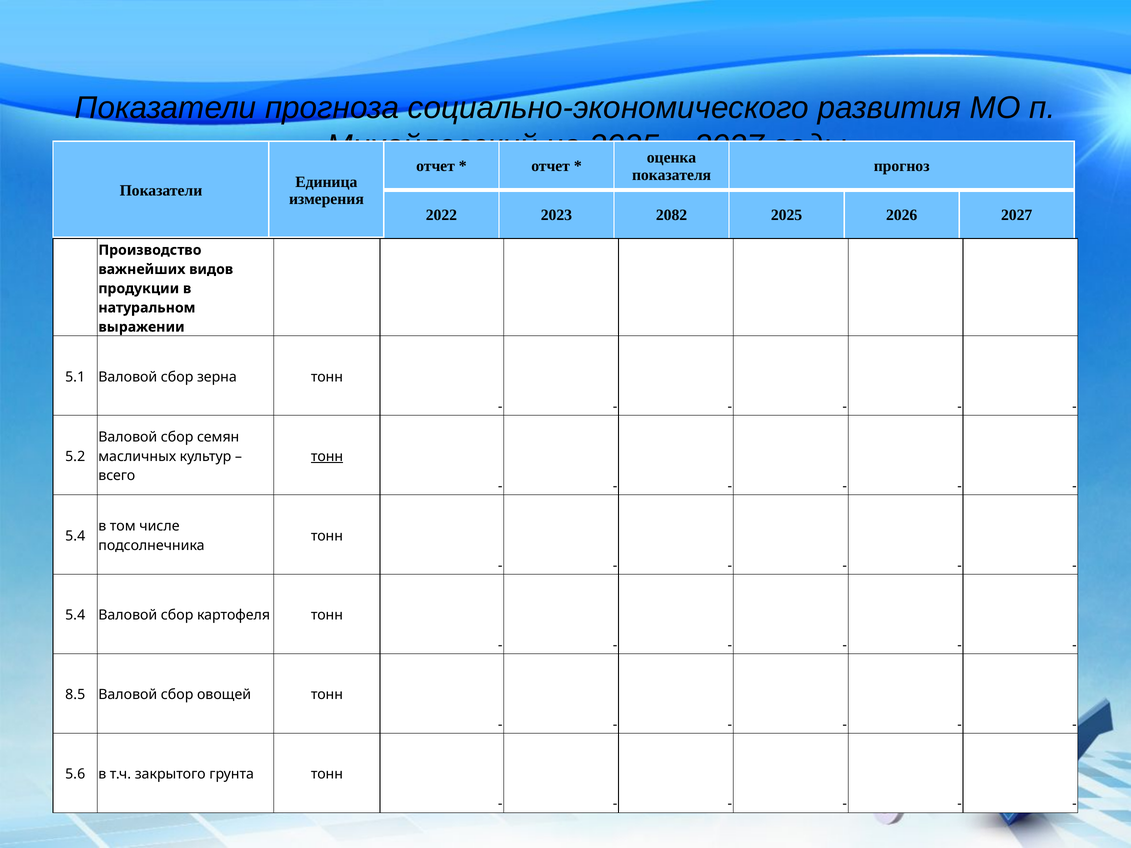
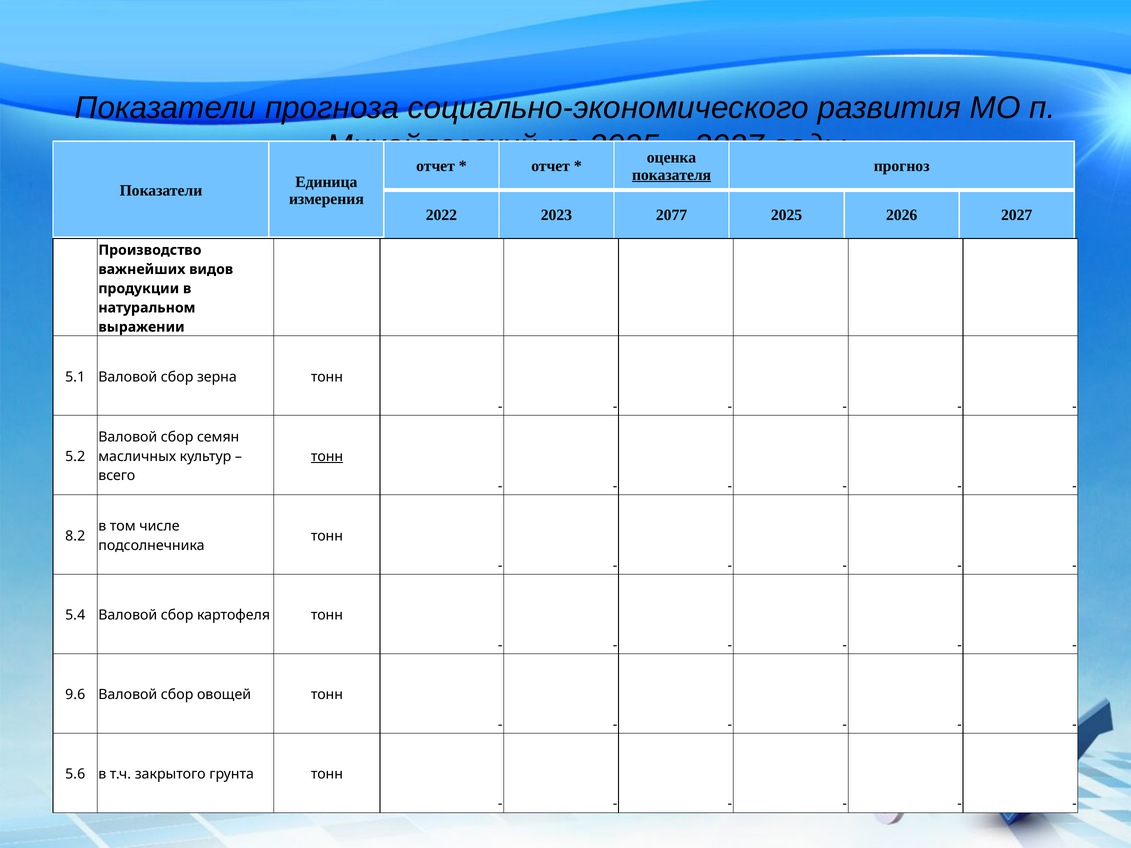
показателя underline: none -> present
2082: 2082 -> 2077
5.4 at (75, 536): 5.4 -> 8.2
8.5: 8.5 -> 9.6
